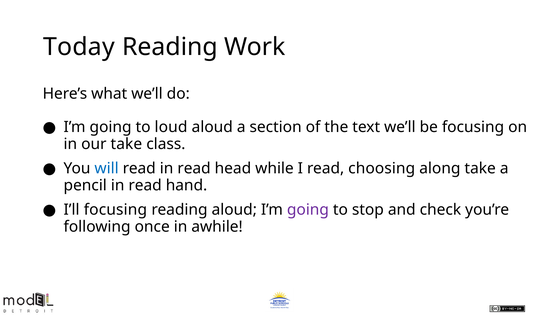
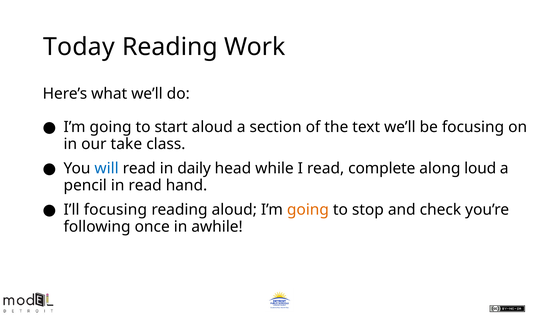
loud: loud -> start
read in read: read -> daily
choosing: choosing -> complete
along take: take -> loud
going at (308, 209) colour: purple -> orange
